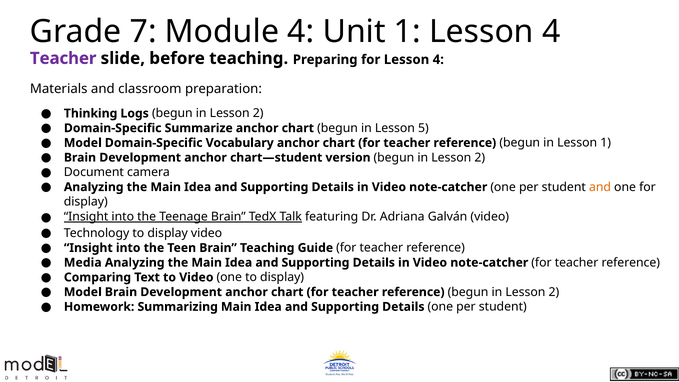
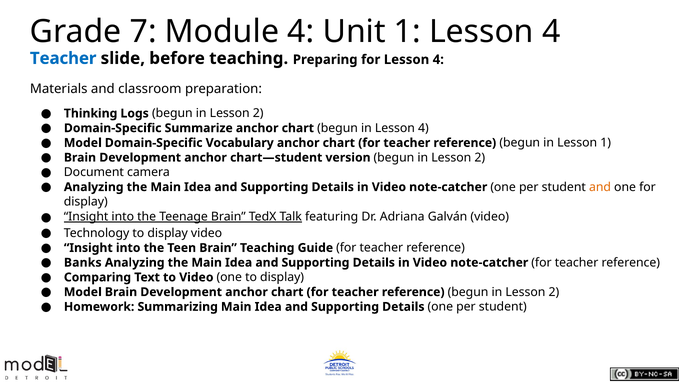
Teacher at (63, 58) colour: purple -> blue
in Lesson 5: 5 -> 4
Media: Media -> Banks
